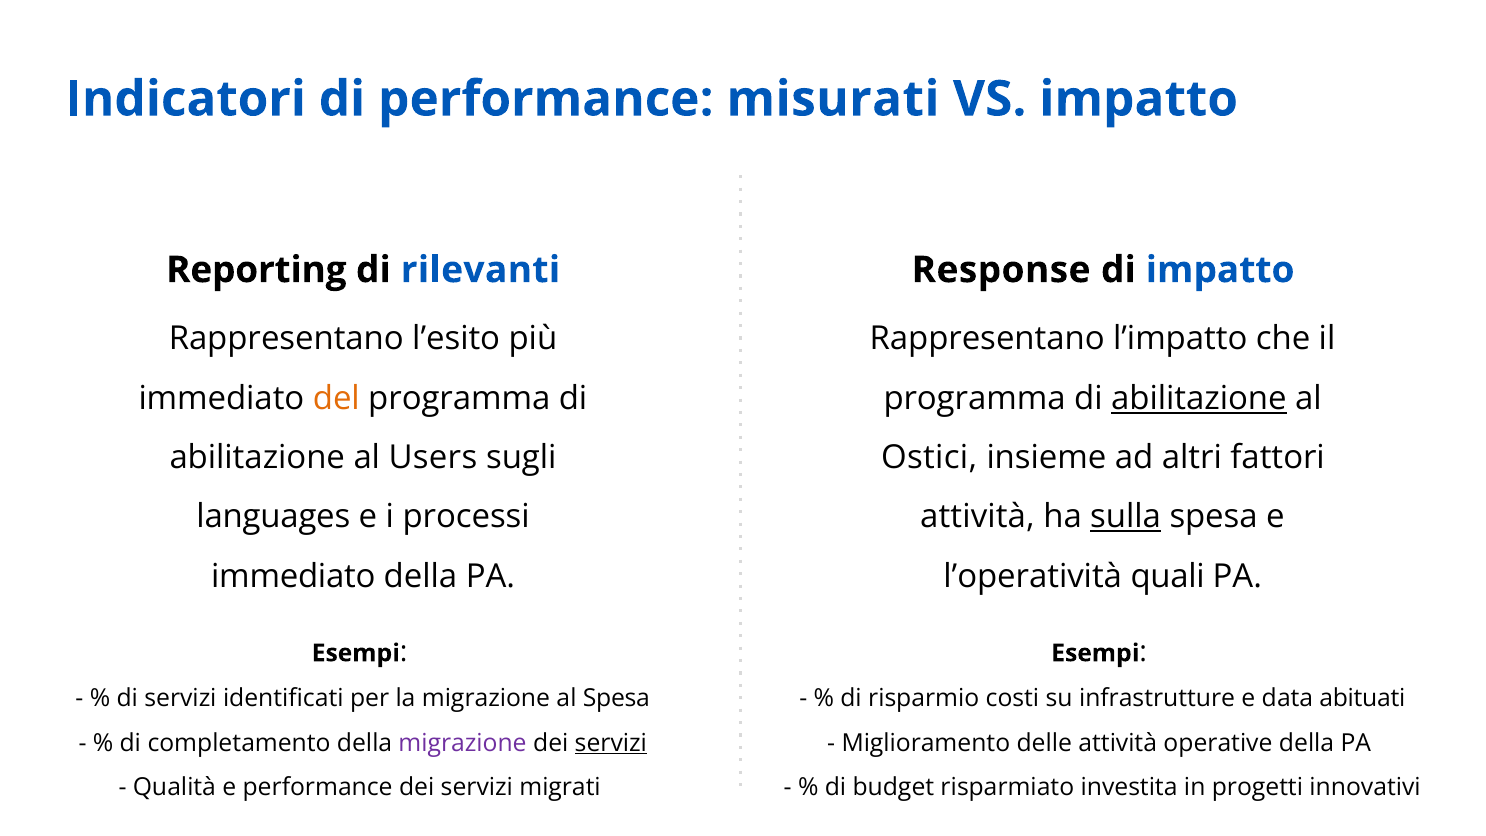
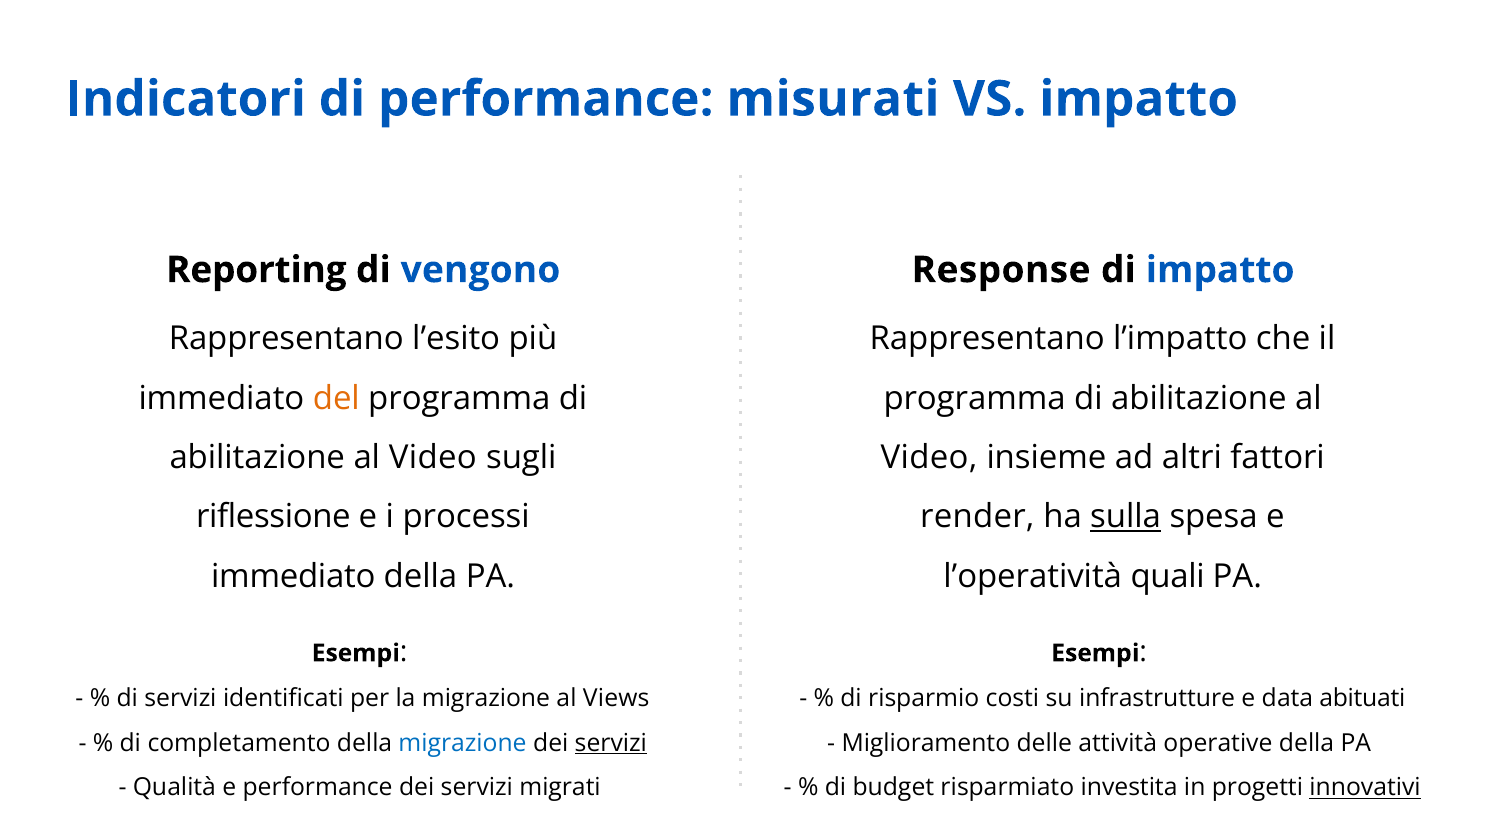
rilevanti: rilevanti -> vengono
abilitazione at (1199, 398) underline: present -> none
Users at (433, 458): Users -> Video
Ostici at (929, 458): Ostici -> Video
languages: languages -> riflessione
attività at (977, 517): attività -> render
al Spesa: Spesa -> Views
migrazione at (463, 743) colour: purple -> blue
innovativi underline: none -> present
